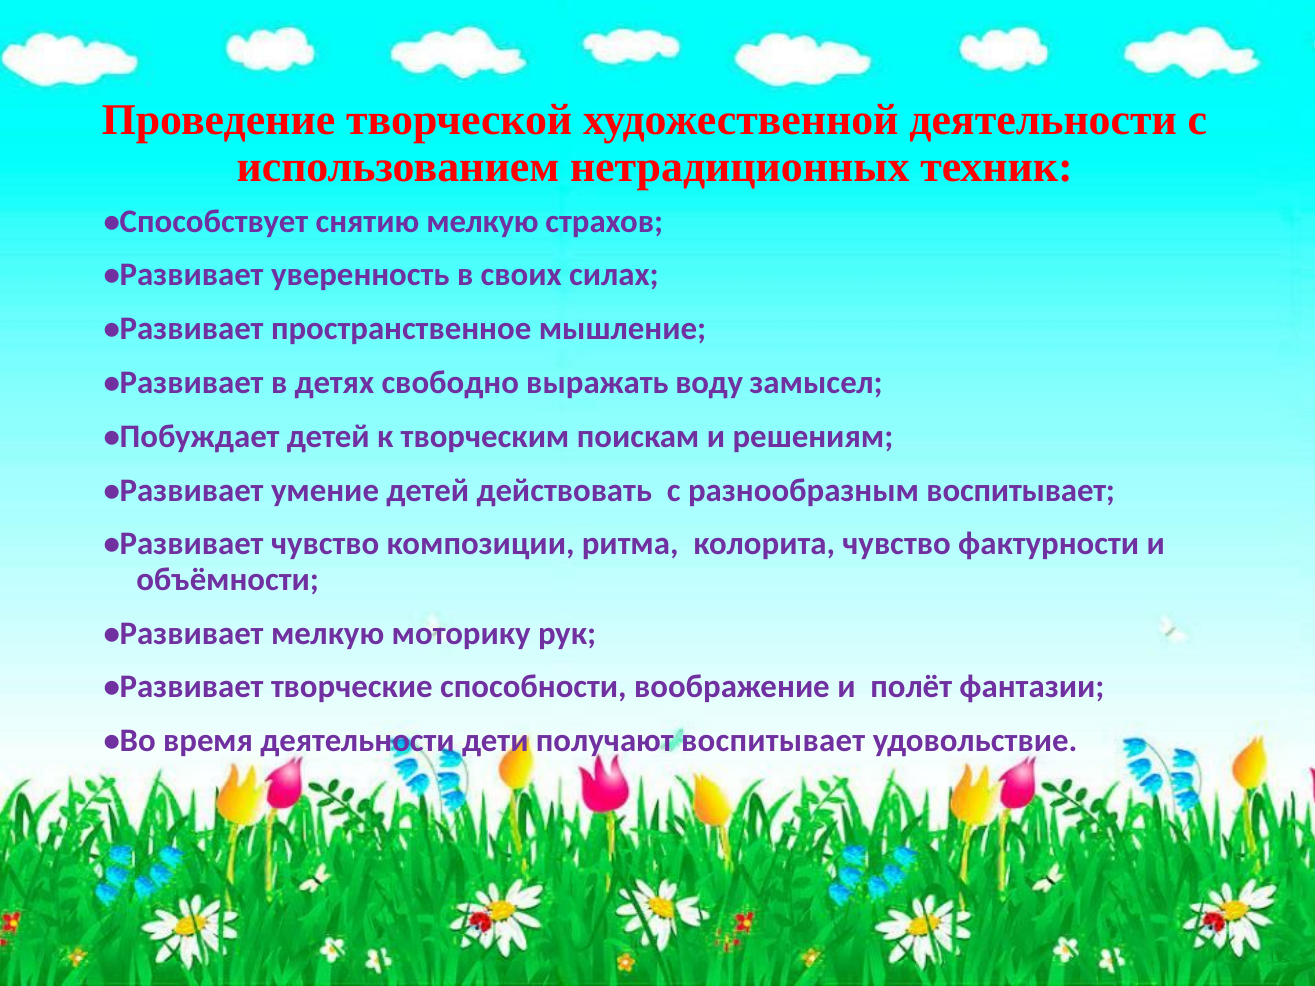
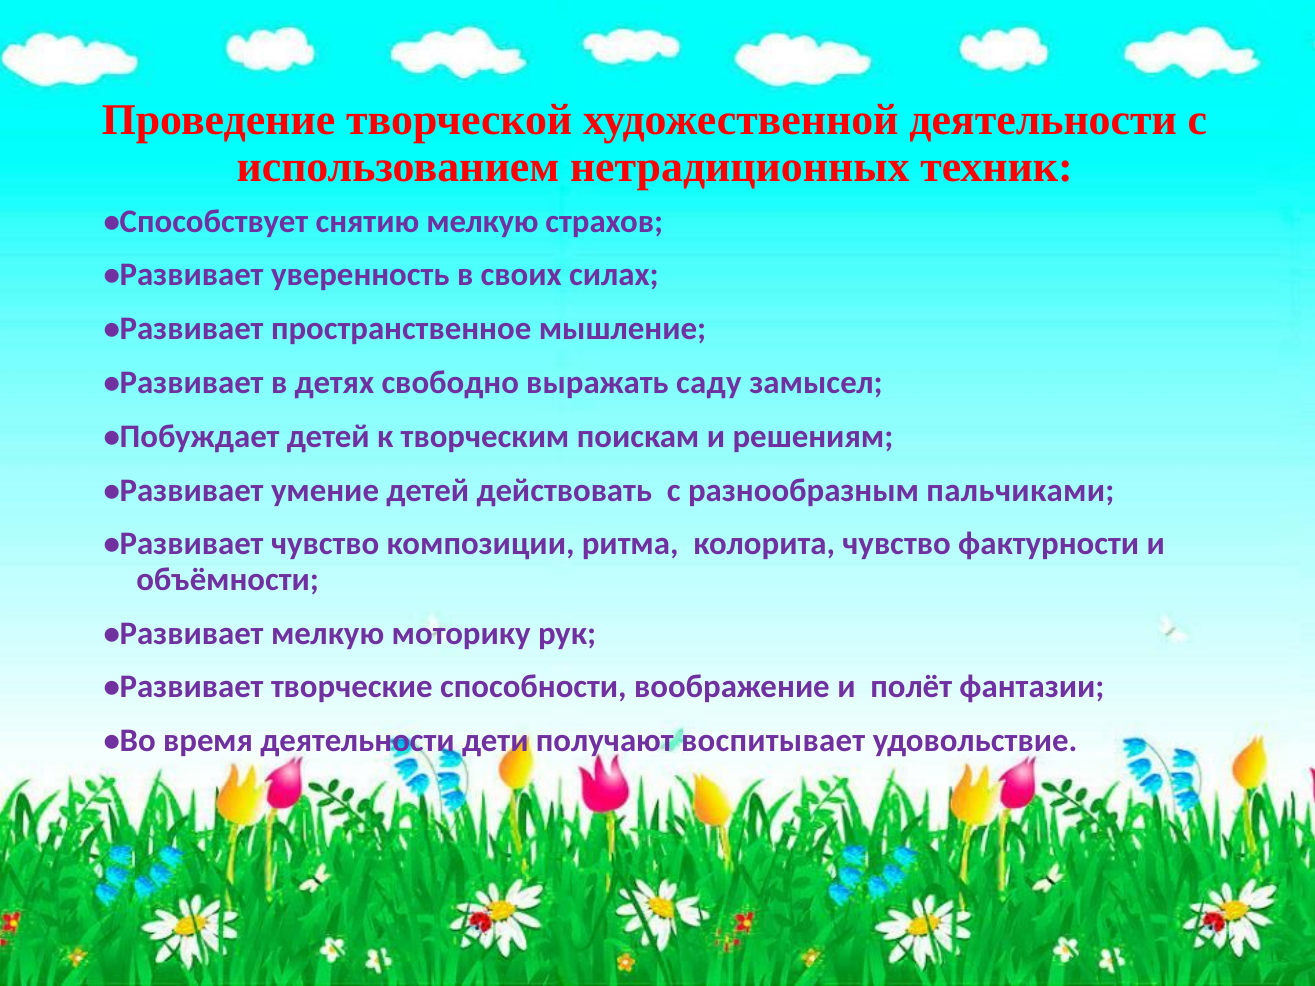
воду: воду -> саду
разнообразным воспитывает: воспитывает -> пальчиками
